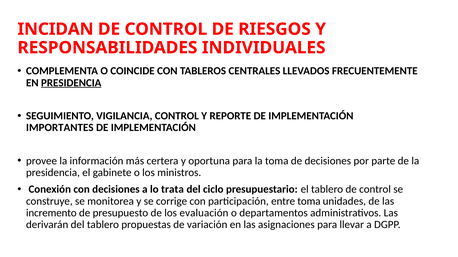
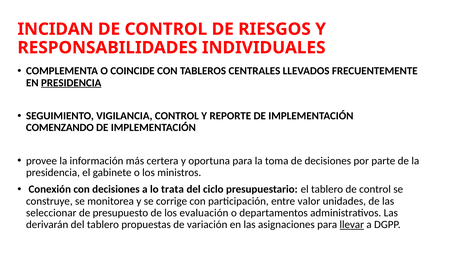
IMPORTANTES: IMPORTANTES -> COMENZANDO
entre toma: toma -> valor
incremento: incremento -> seleccionar
llevar underline: none -> present
